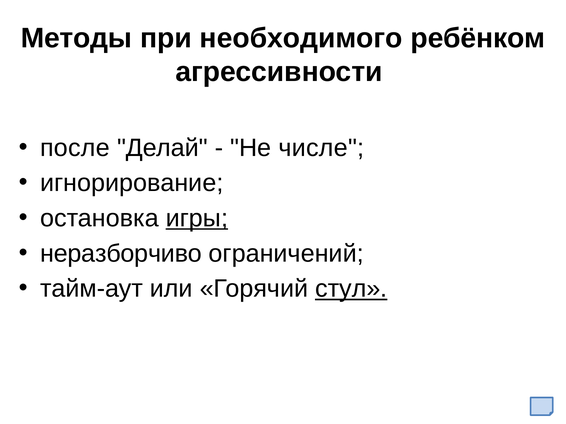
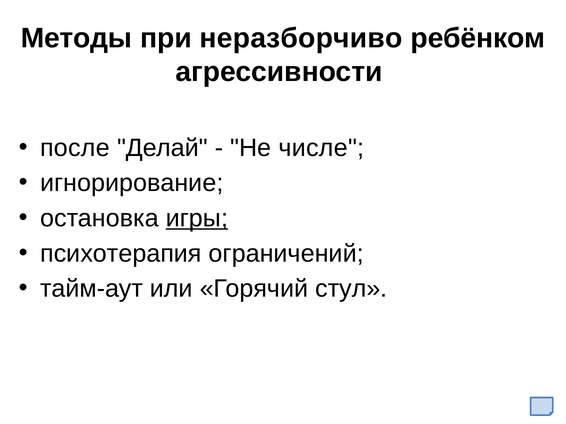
необходимого: необходимого -> неразборчиво
неразборчиво: неразборчиво -> психотерапия
стул underline: present -> none
